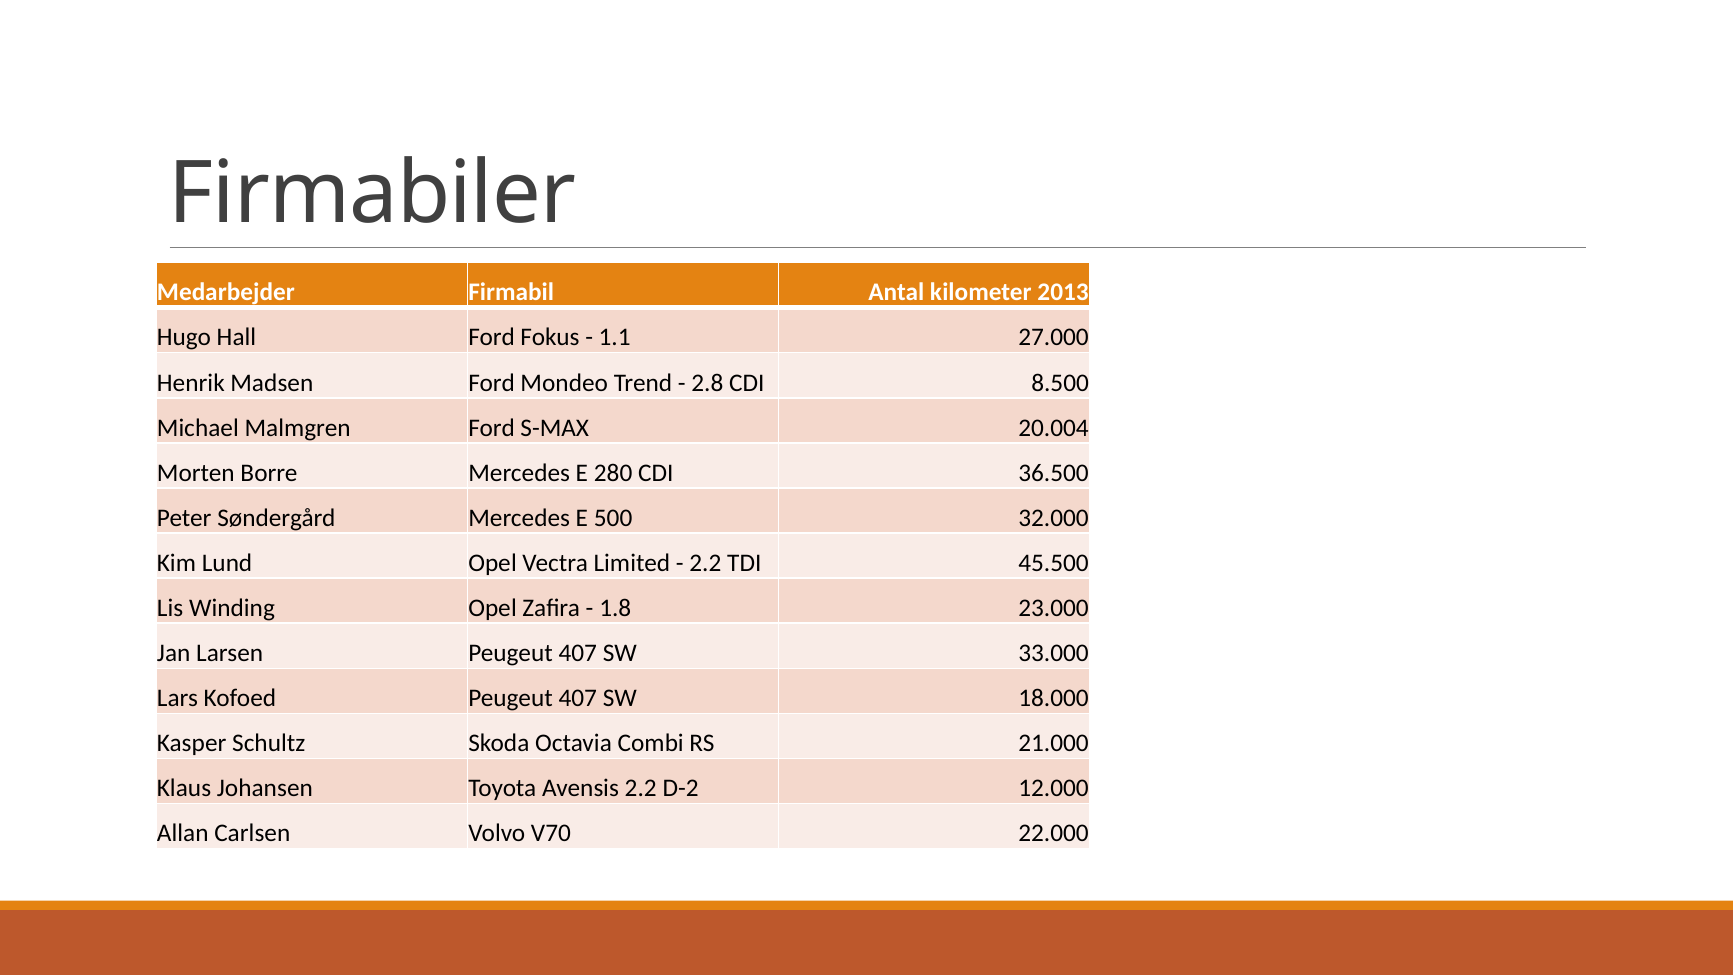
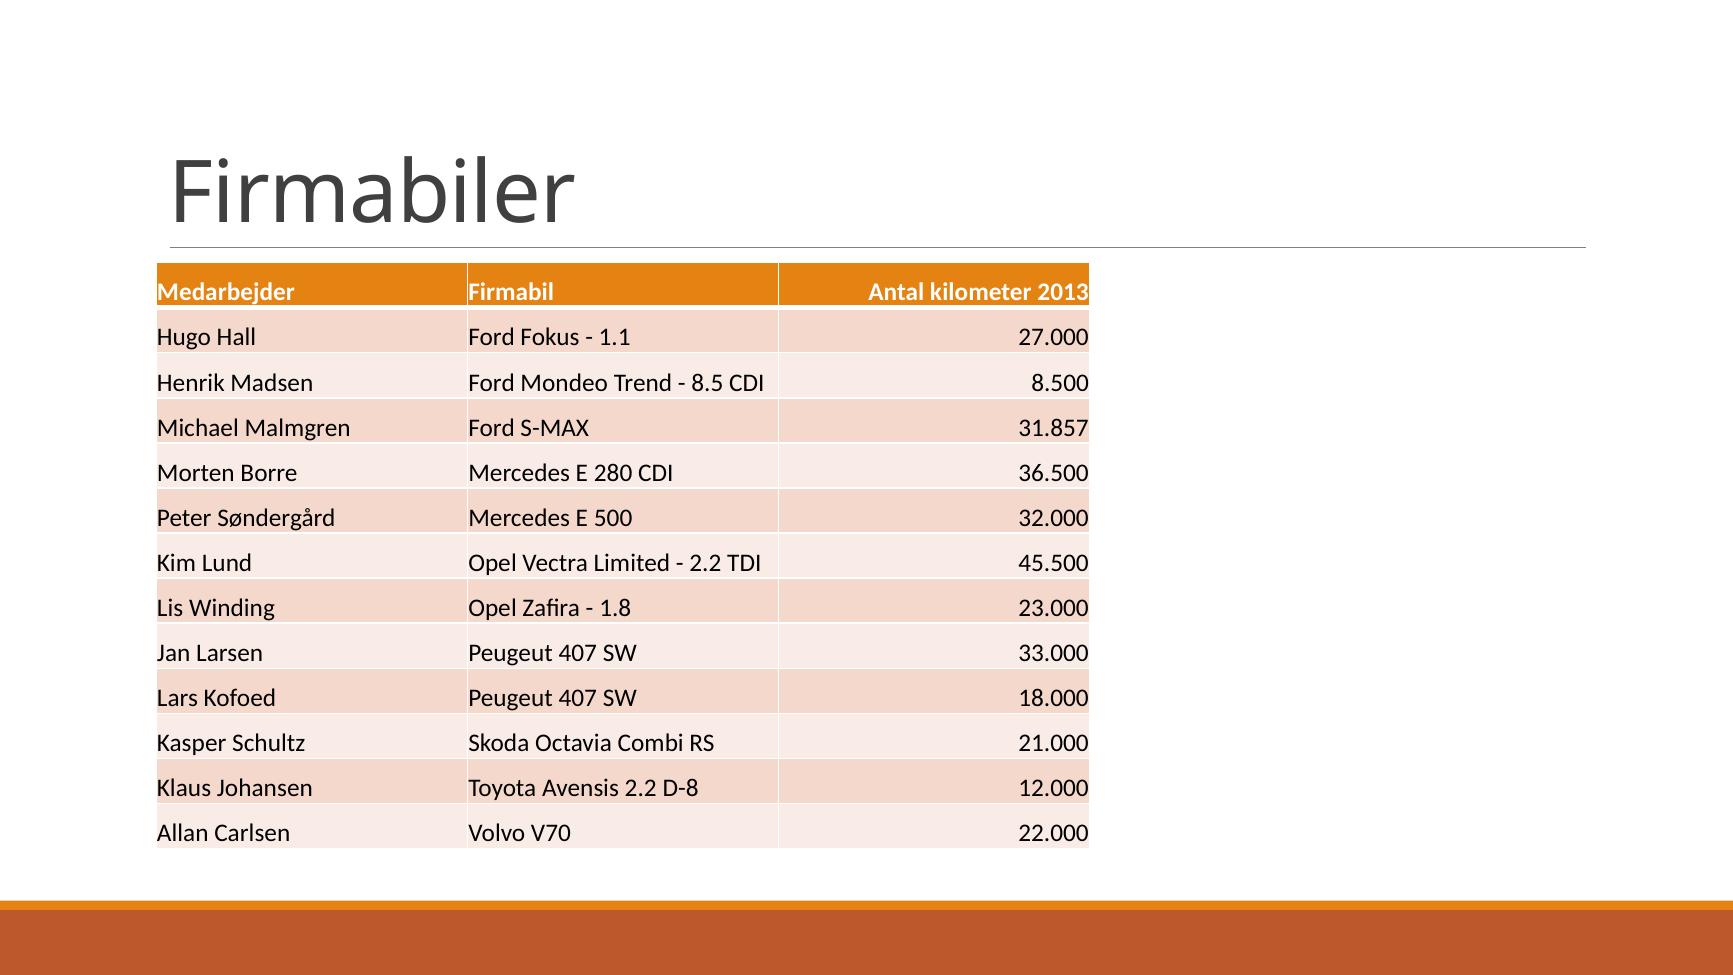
2.8: 2.8 -> 8.5
20.004: 20.004 -> 31.857
D-2: D-2 -> D-8
